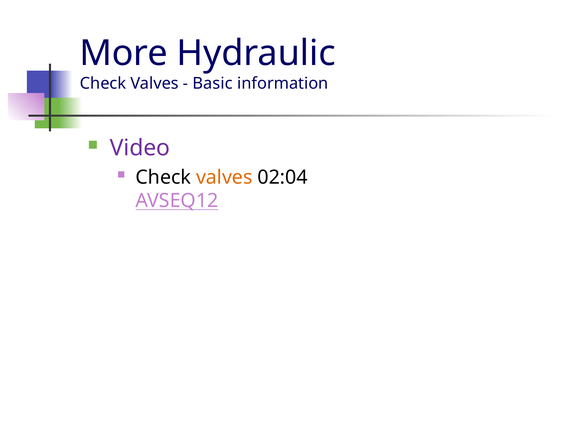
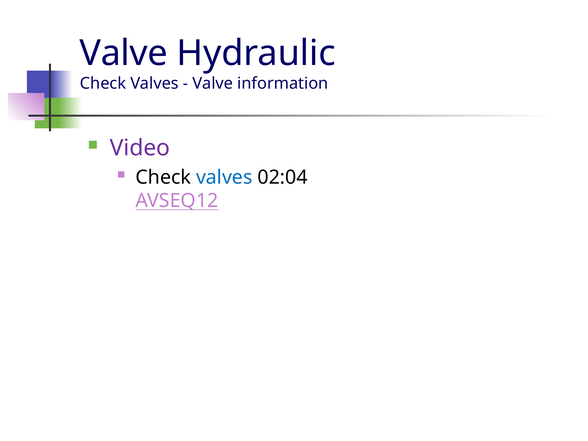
More at (124, 53): More -> Valve
Basic at (213, 83): Basic -> Valve
valves at (224, 177) colour: orange -> blue
